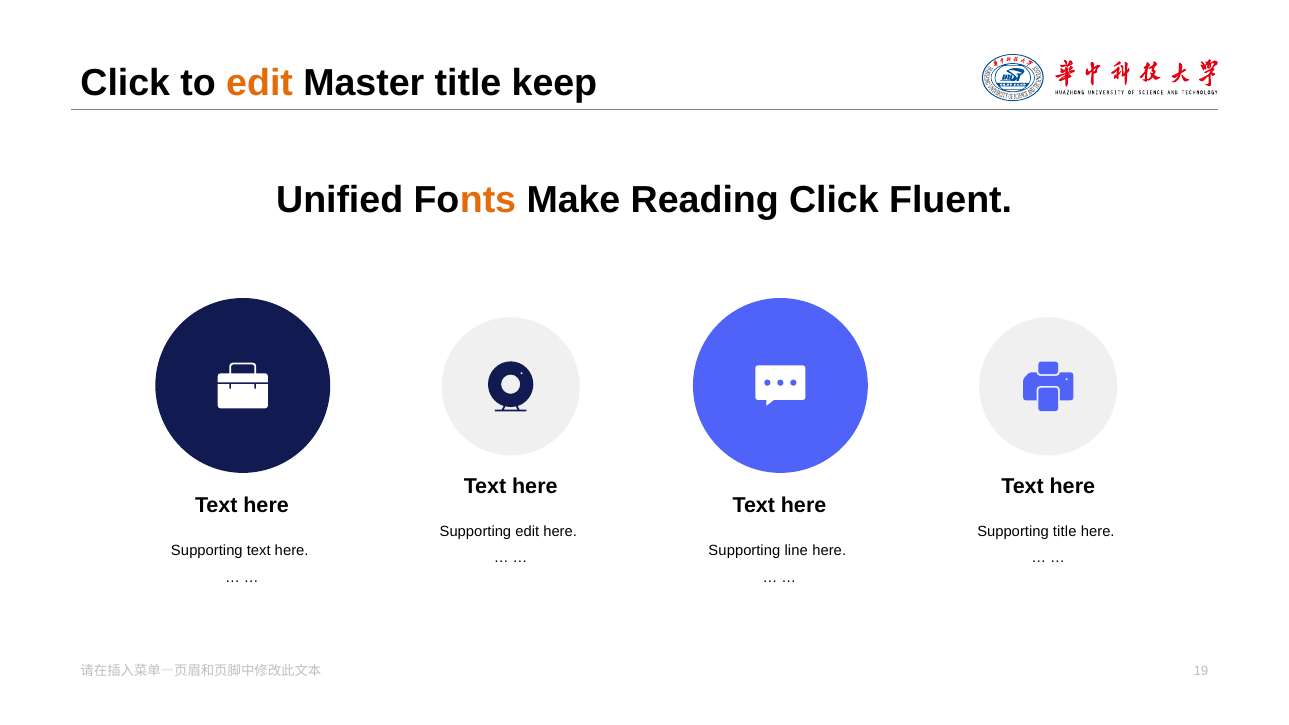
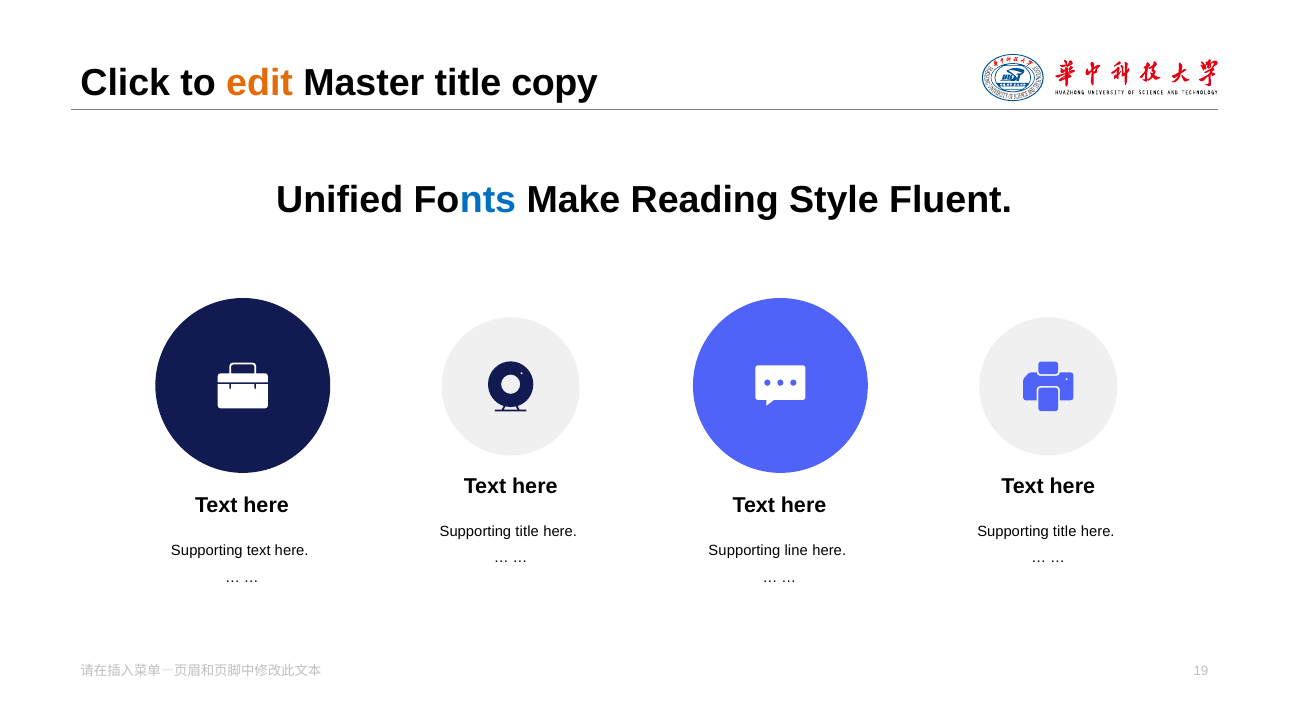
keep: keep -> copy
nts colour: orange -> blue
Reading Click: Click -> Style
edit at (527, 531): edit -> title
